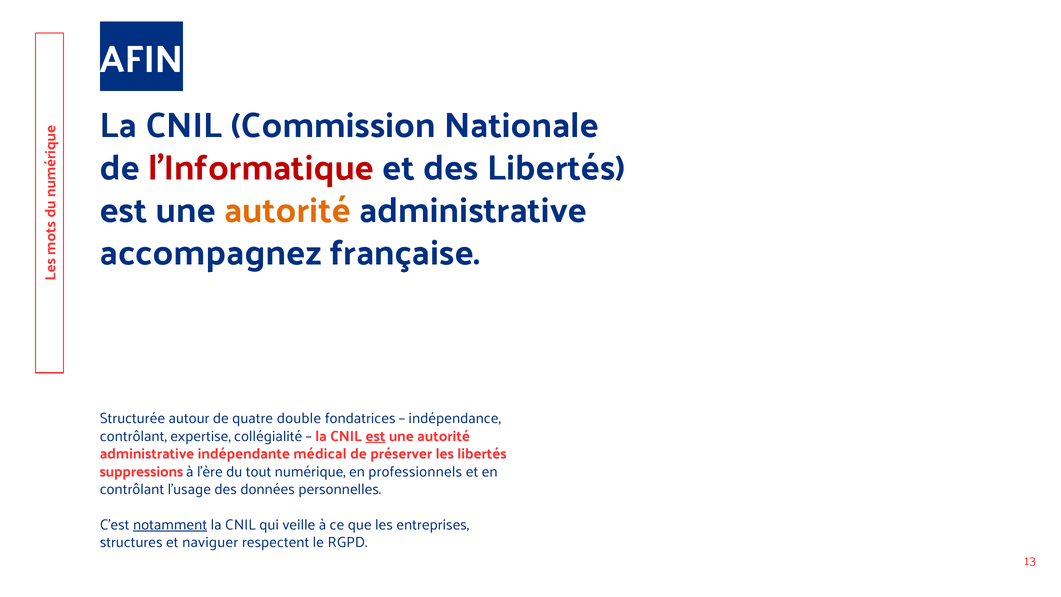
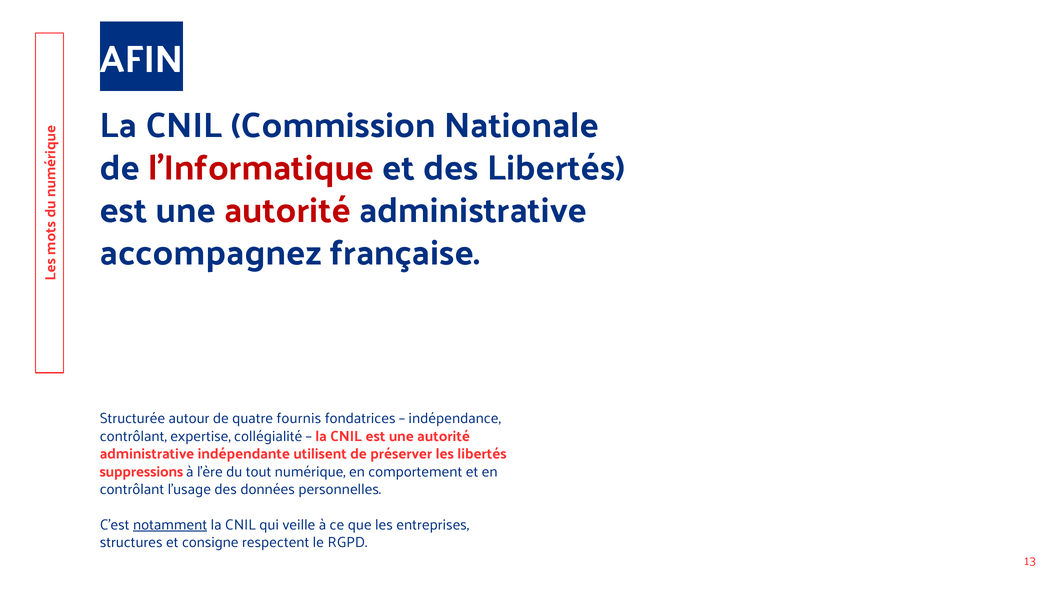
autorité at (288, 211) colour: orange -> red
double: double -> fournis
est at (375, 436) underline: present -> none
médical: médical -> utilisent
professionnels: professionnels -> comportement
naviguer: naviguer -> consigne
